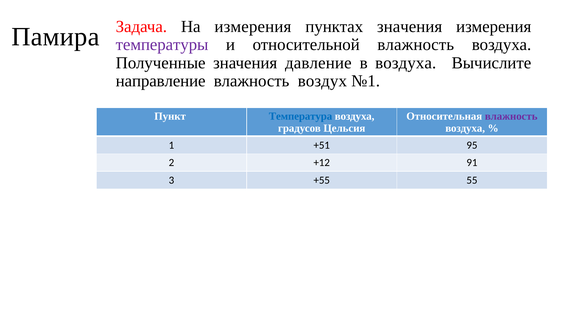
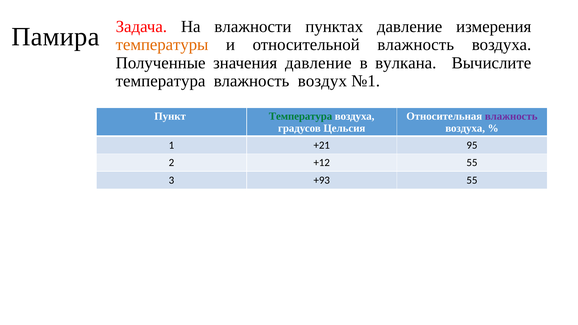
На измерения: измерения -> влажности
пунктах значения: значения -> давление
температуры colour: purple -> orange
в воздуха: воздуха -> вулкана
направление at (161, 81): направление -> температура
Температура at (301, 116) colour: blue -> green
+51: +51 -> +21
+12 91: 91 -> 55
+55: +55 -> +93
